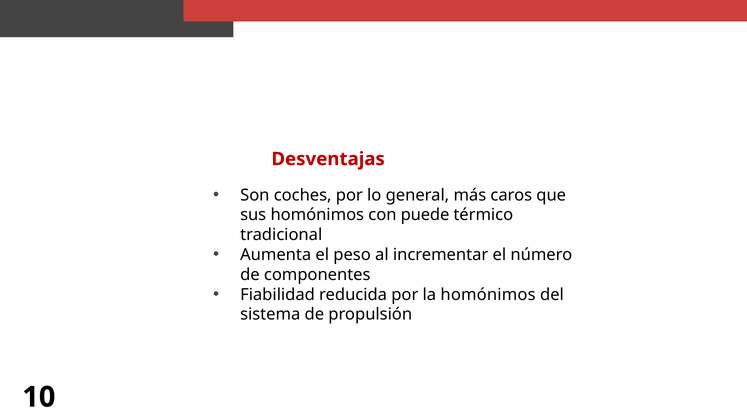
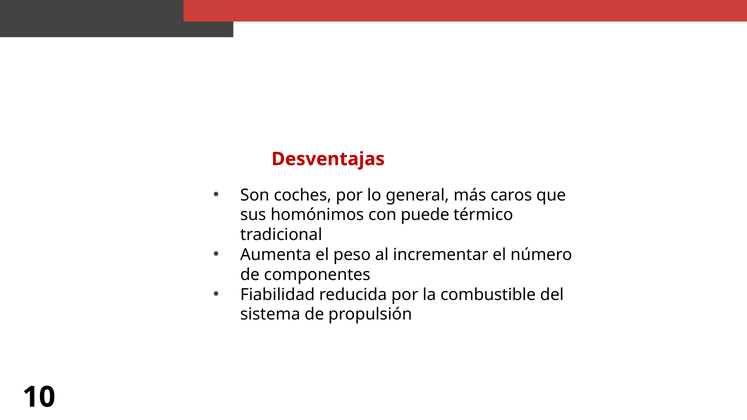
la homónimos: homónimos -> combustible
